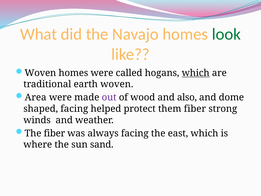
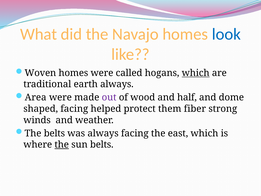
look colour: green -> blue
earth woven: woven -> always
also: also -> half
The fiber: fiber -> belts
the at (62, 144) underline: none -> present
sun sand: sand -> belts
